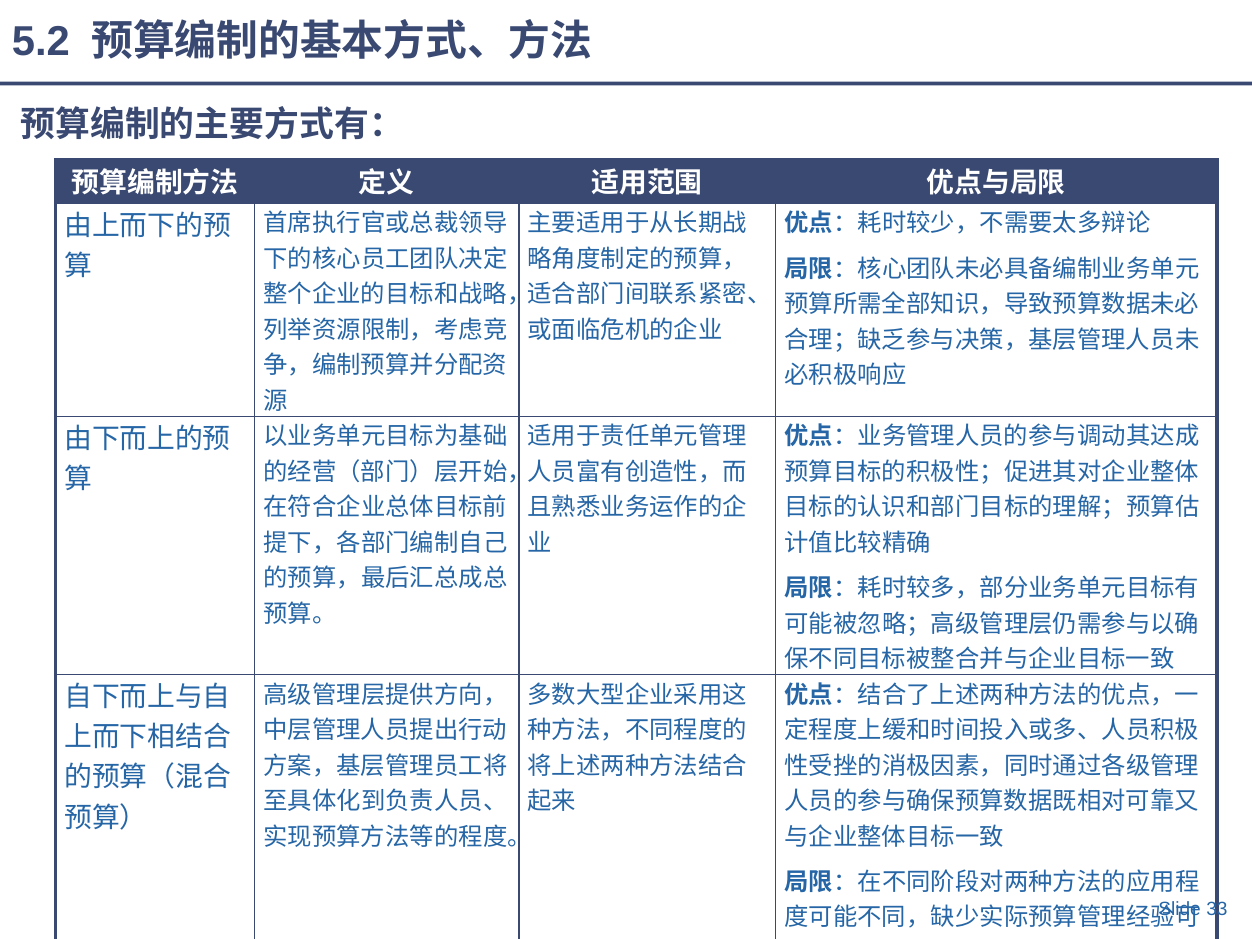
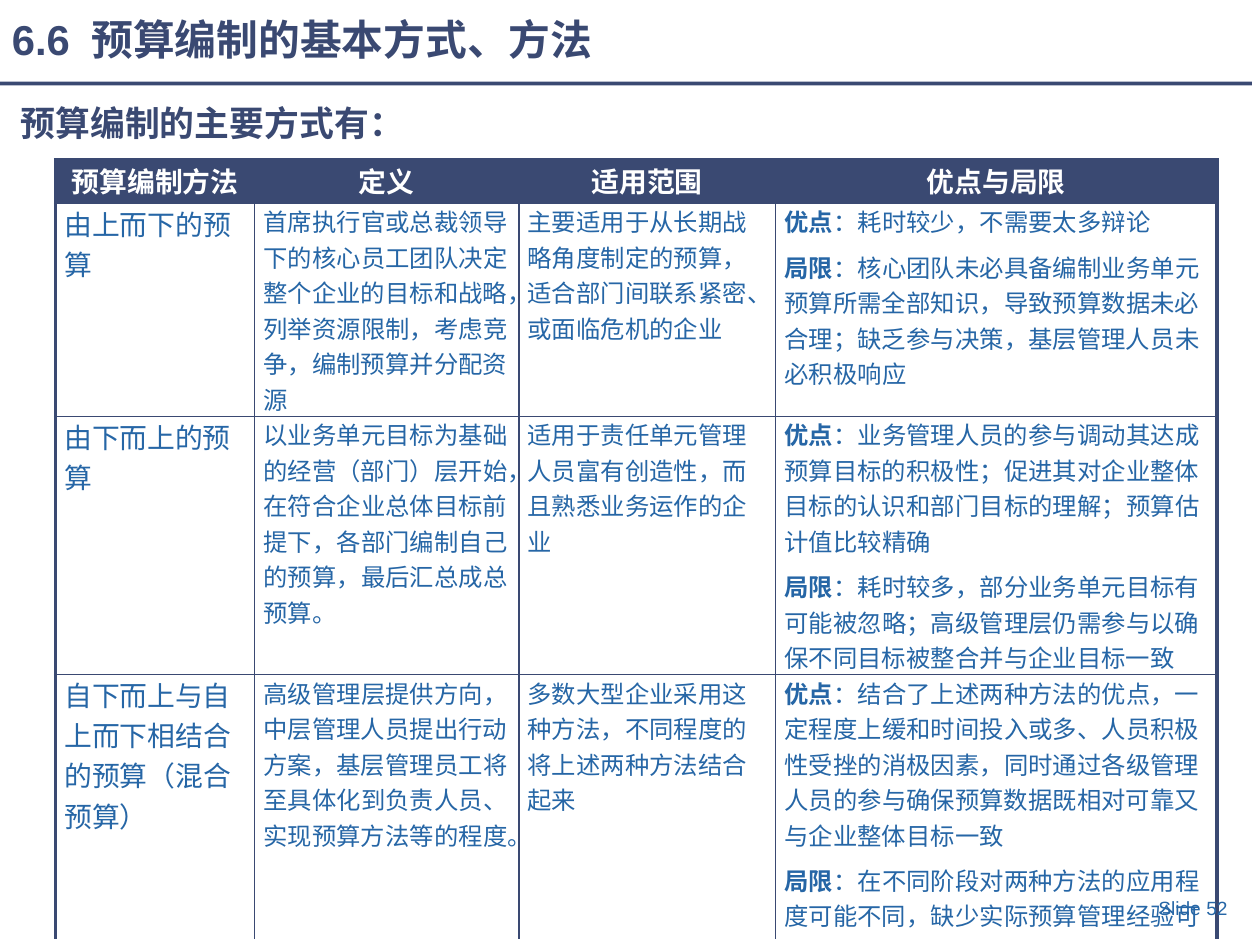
5.2: 5.2 -> 6.6
33: 33 -> 52
